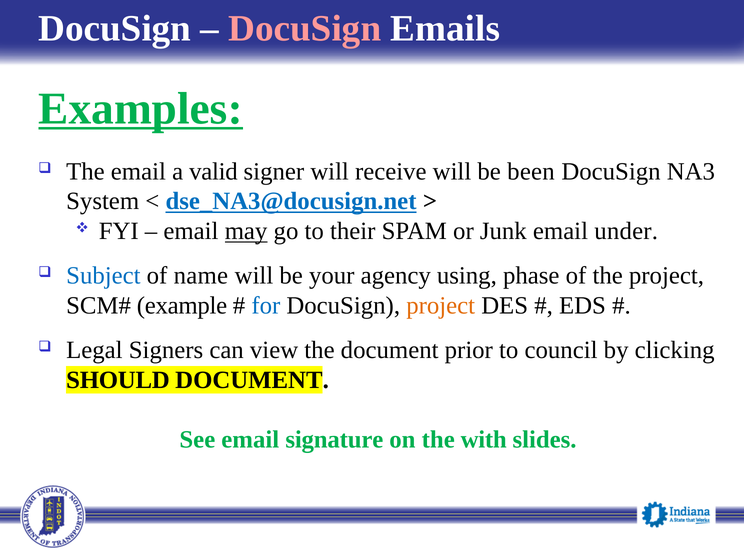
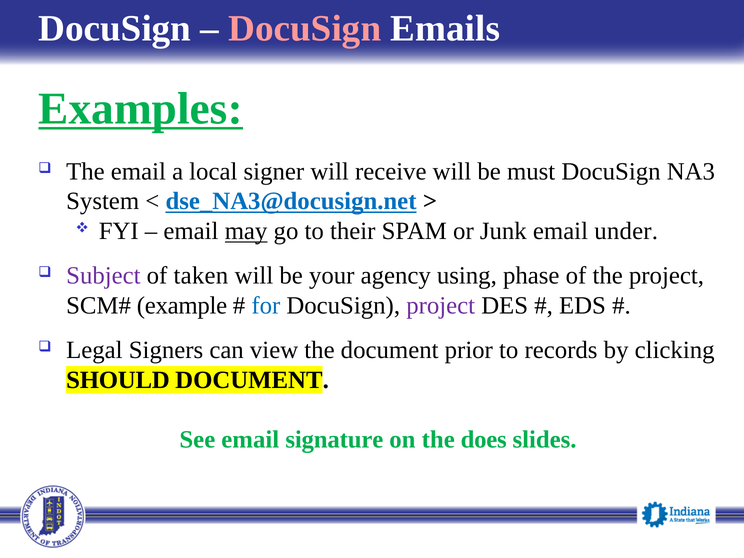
valid: valid -> local
been: been -> must
Subject colour: blue -> purple
name: name -> taken
project at (441, 305) colour: orange -> purple
council: council -> records
with: with -> does
